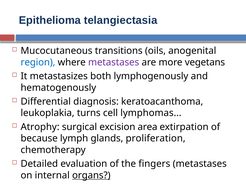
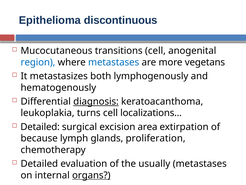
telangiectasia: telangiectasia -> discontinuous
transitions oils: oils -> cell
metastases at (114, 62) colour: purple -> blue
diagnosis underline: none -> present
lymphomas: lymphomas -> localizations
Atrophy at (40, 127): Atrophy -> Detailed
fingers: fingers -> usually
